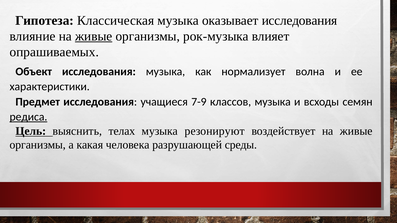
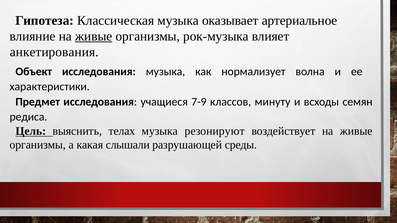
оказывает исследования: исследования -> артериальное
опрашиваемых: опрашиваемых -> анкетирования
классов музыка: музыка -> минуту
редиса underline: present -> none
человека: человека -> слышали
